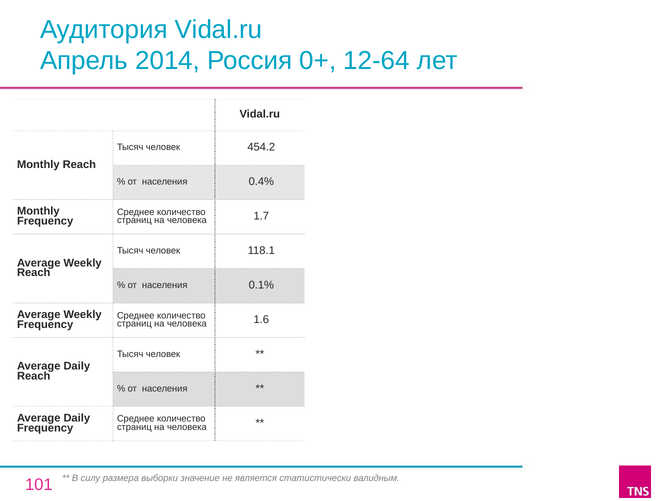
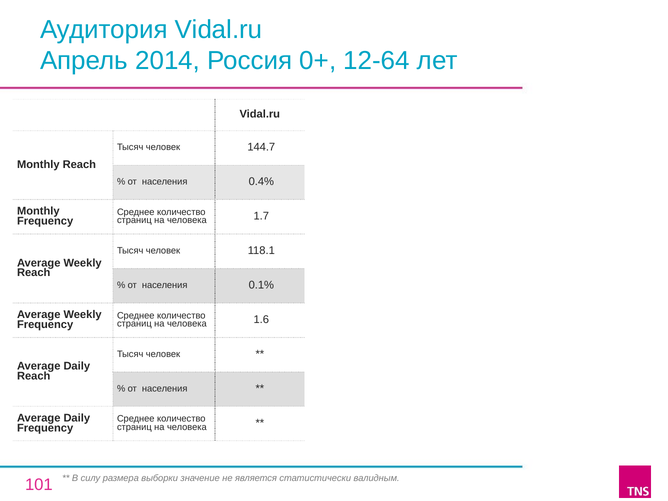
454.2: 454.2 -> 144.7
